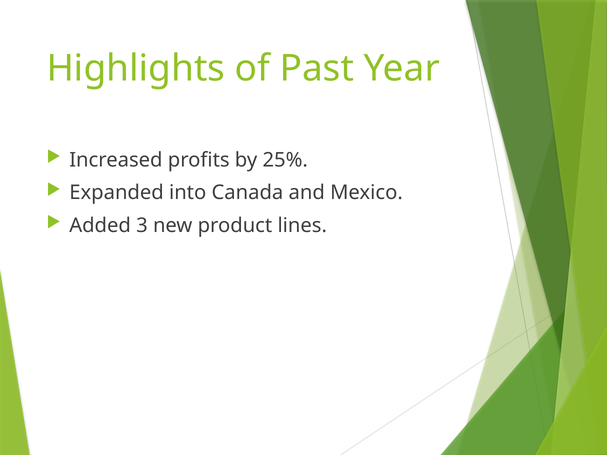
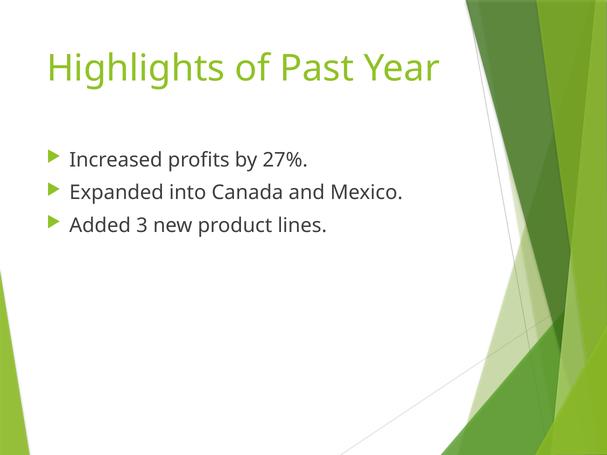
25%: 25% -> 27%
